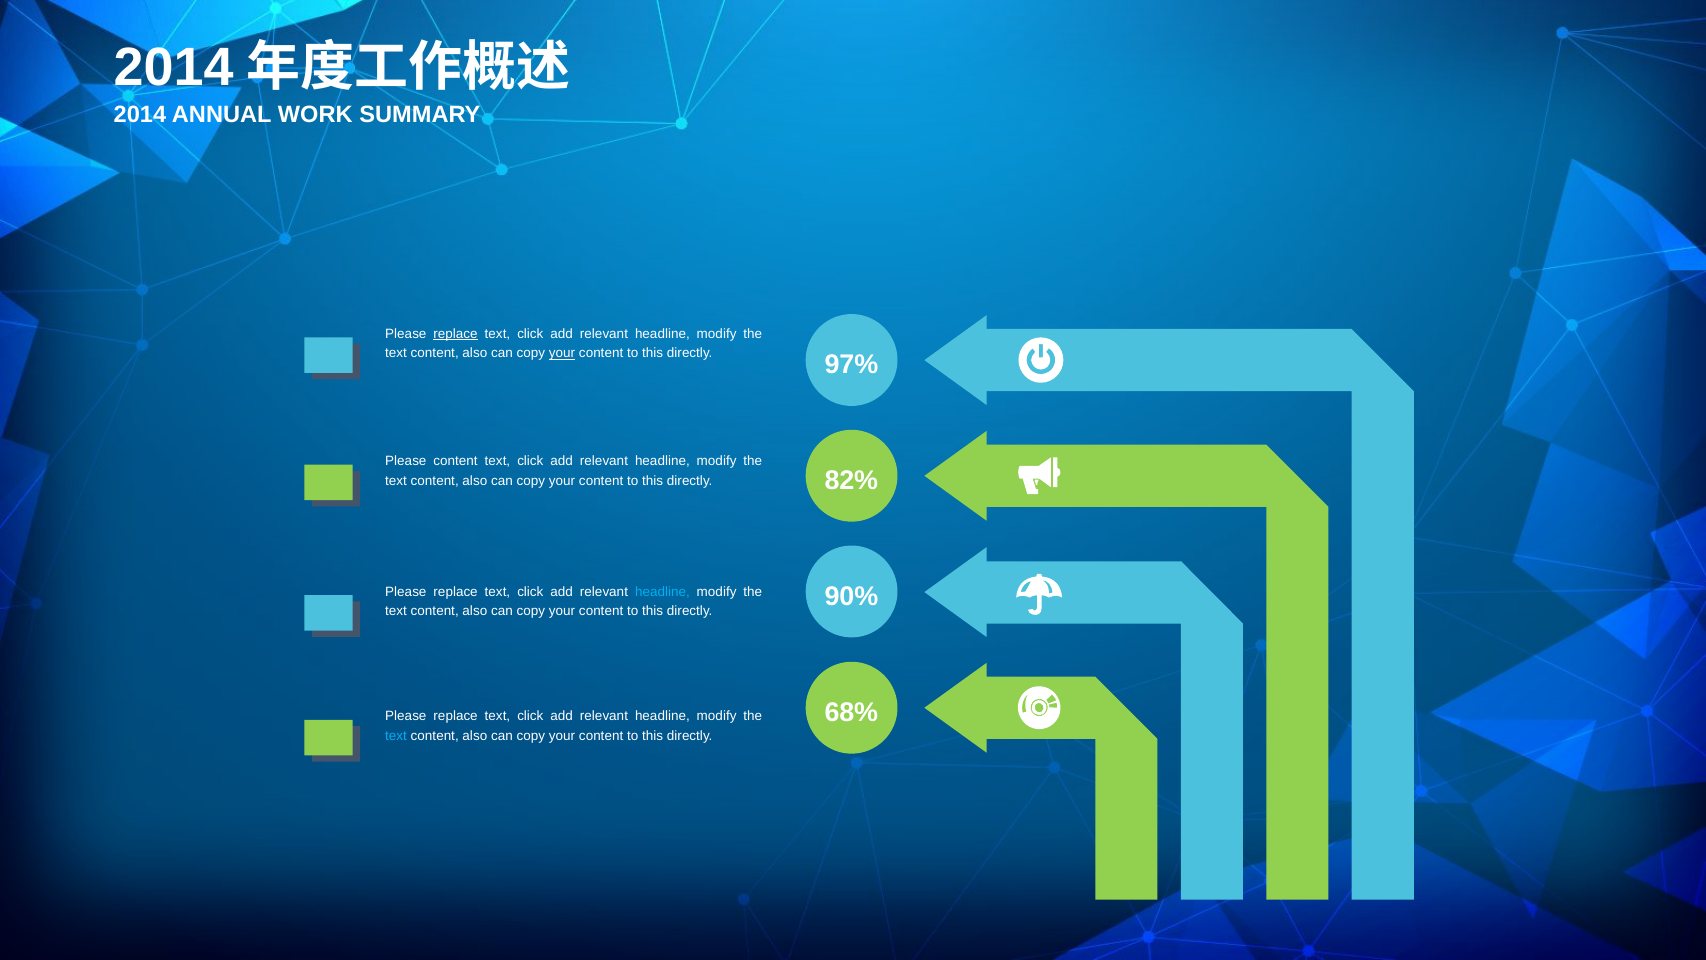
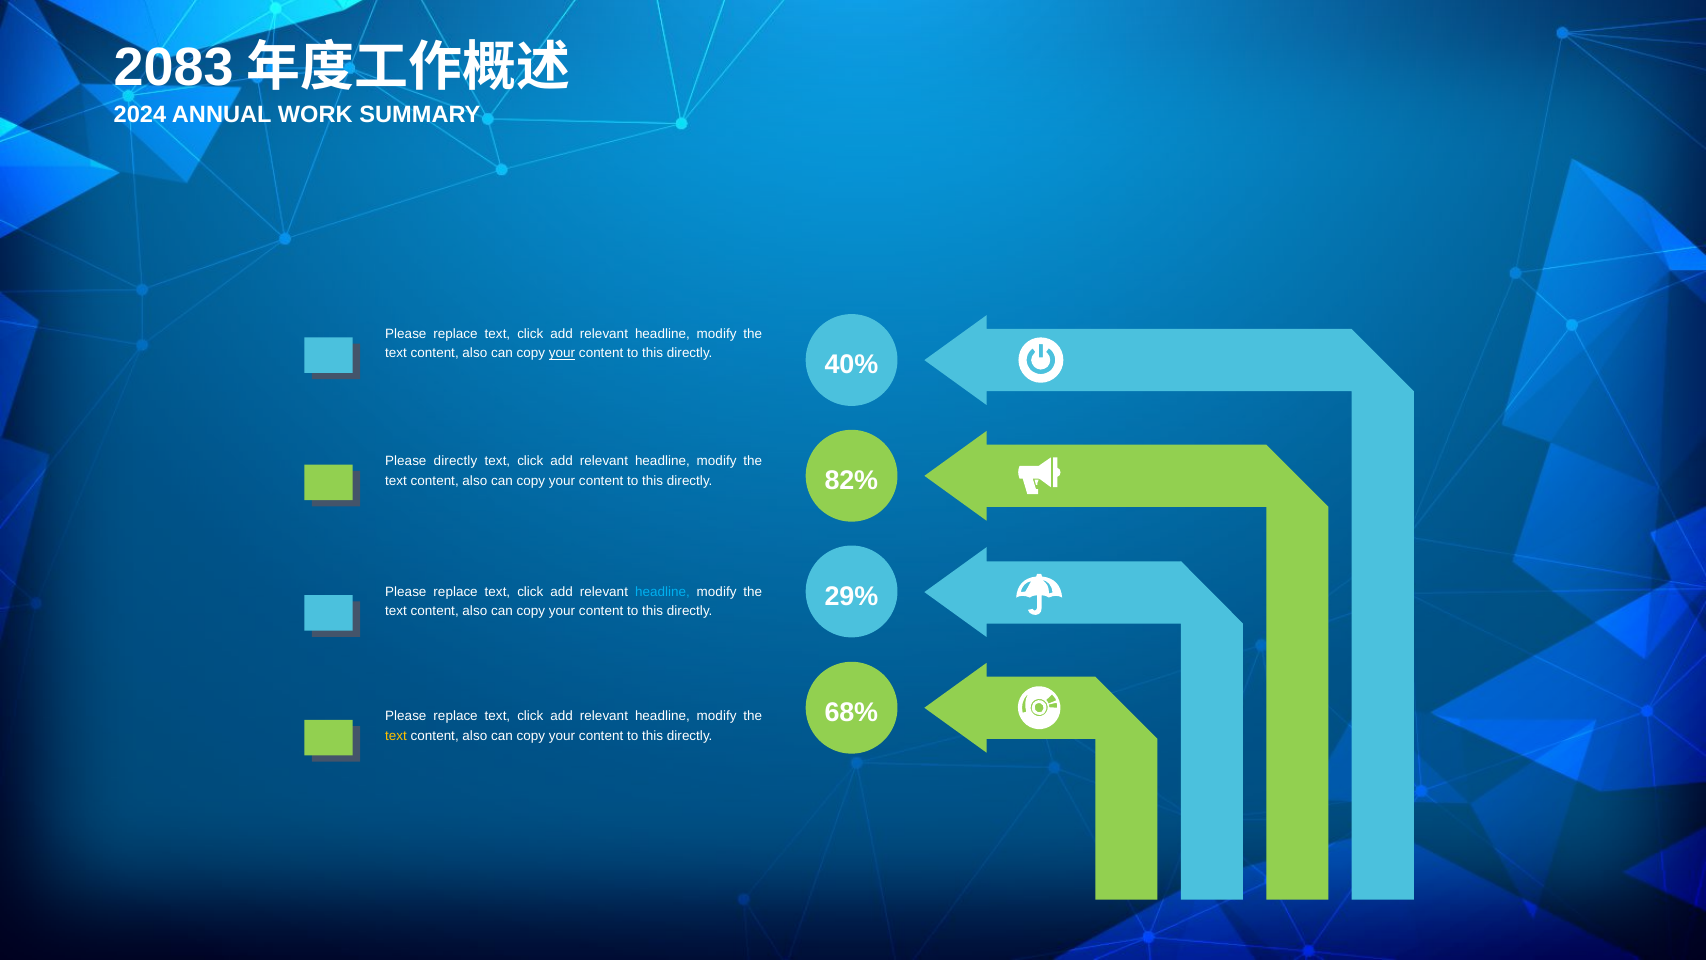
2014 at (174, 67): 2014 -> 2083
2014 at (140, 114): 2014 -> 2024
replace at (456, 334) underline: present -> none
97%: 97% -> 40%
Please content: content -> directly
90%: 90% -> 29%
text at (396, 736) colour: light blue -> yellow
